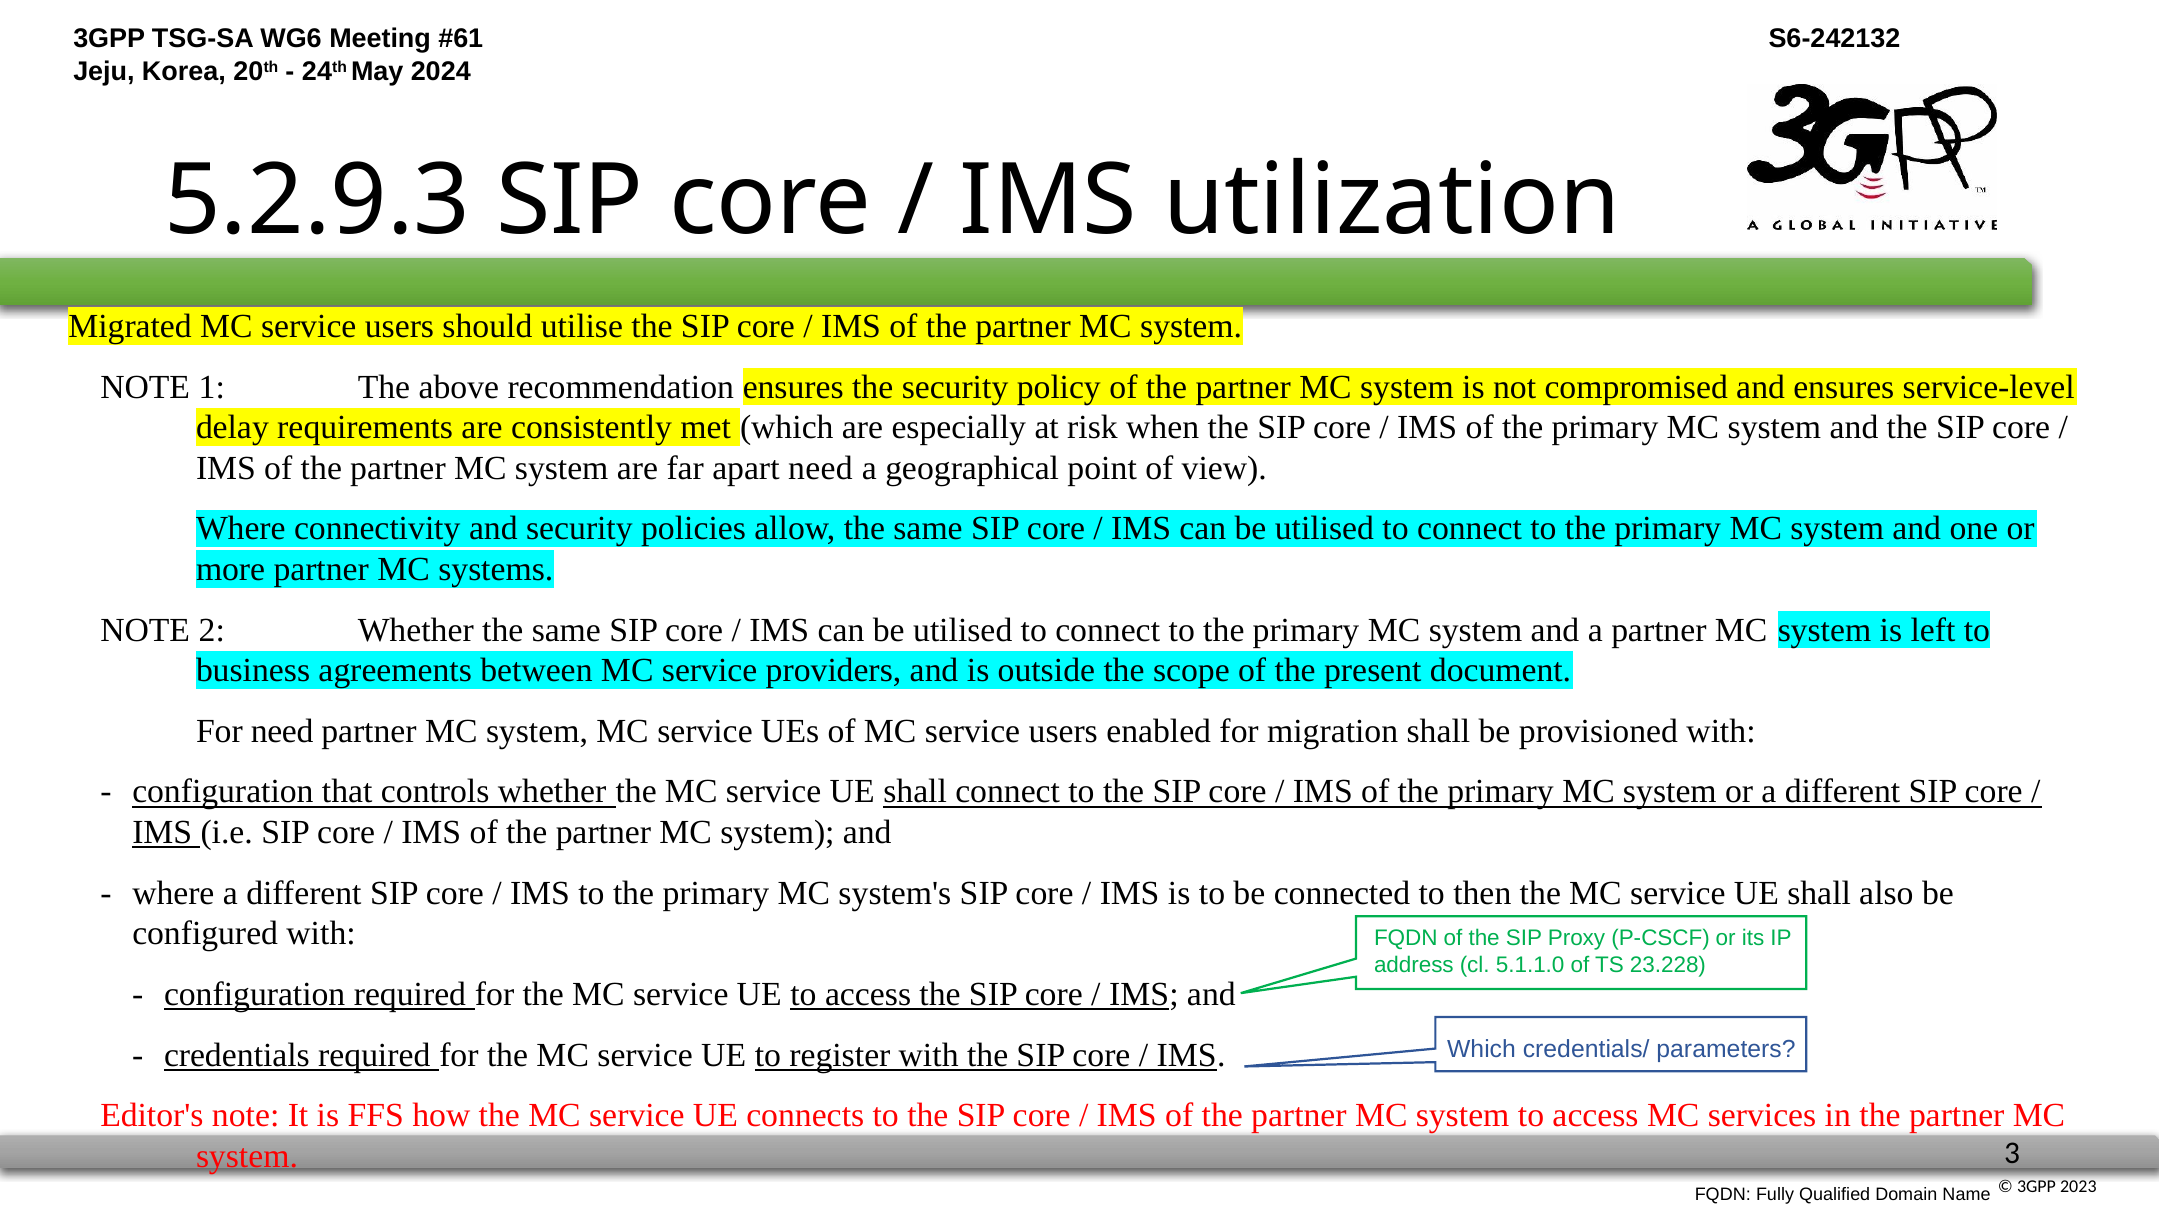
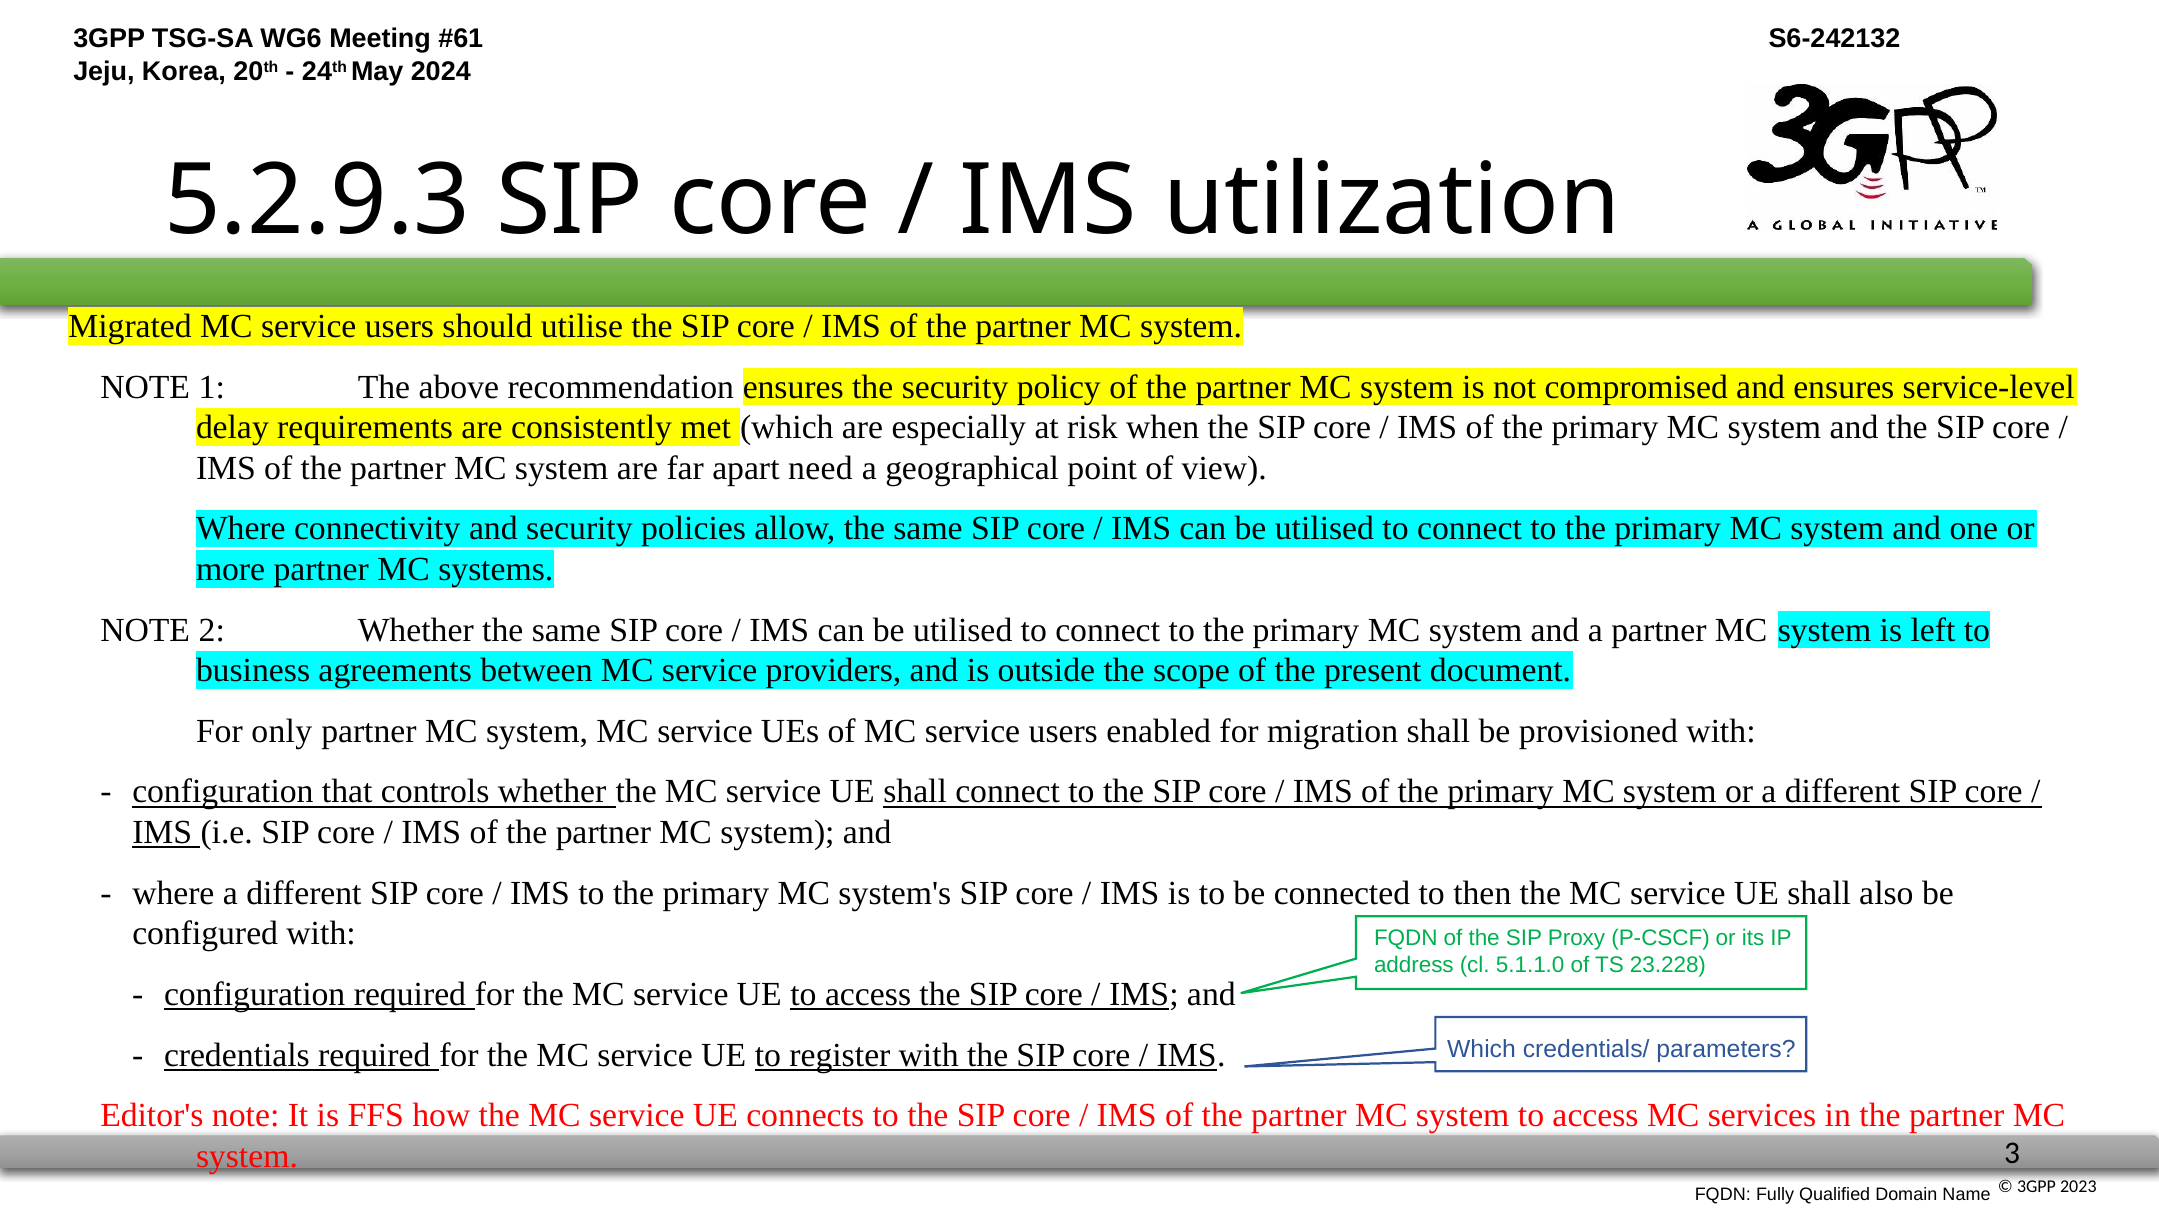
For need: need -> only
